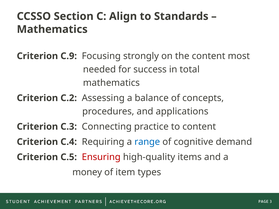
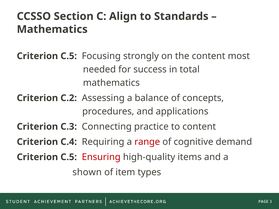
C.9 at (69, 56): C.9 -> C.5
range colour: blue -> red
money: money -> shown
